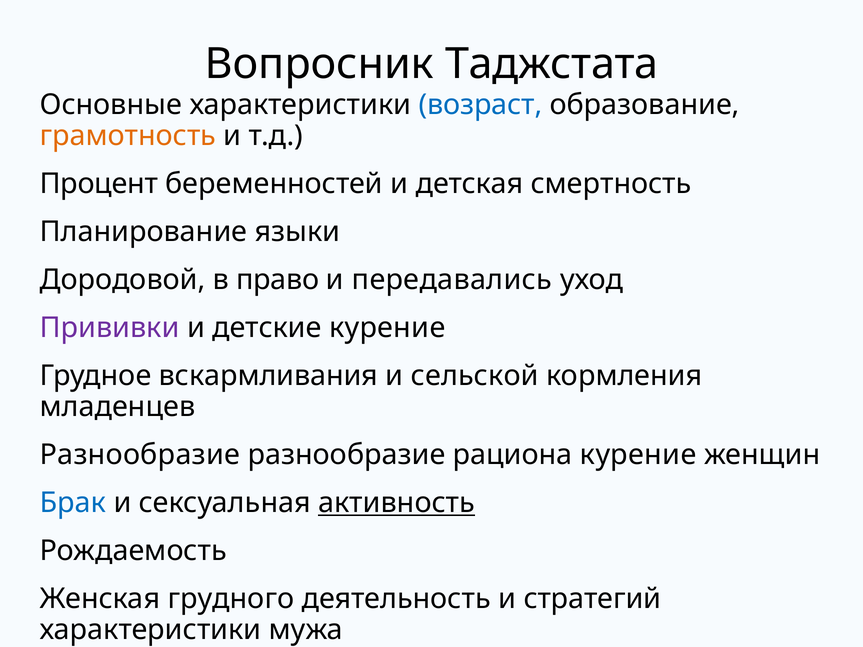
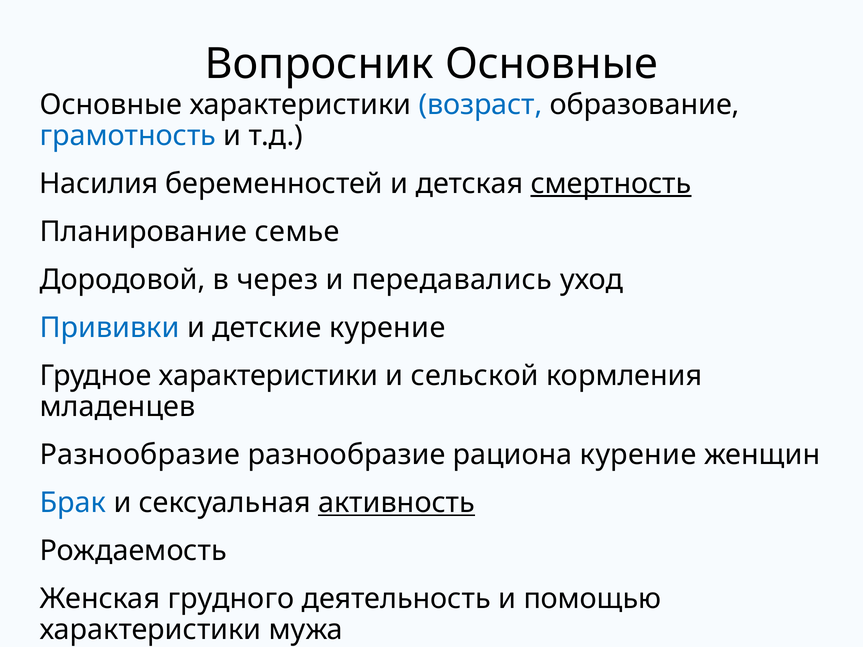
Вопросник Таджстата: Таджстата -> Основные
грамотность colour: orange -> blue
Процент: Процент -> Насилия
смертность underline: none -> present
Планирование языки: языки -> семье
право: право -> через
Прививки colour: purple -> blue
Грудное вскармливания: вскармливания -> характеристики
стратегий: стратегий -> помощью
